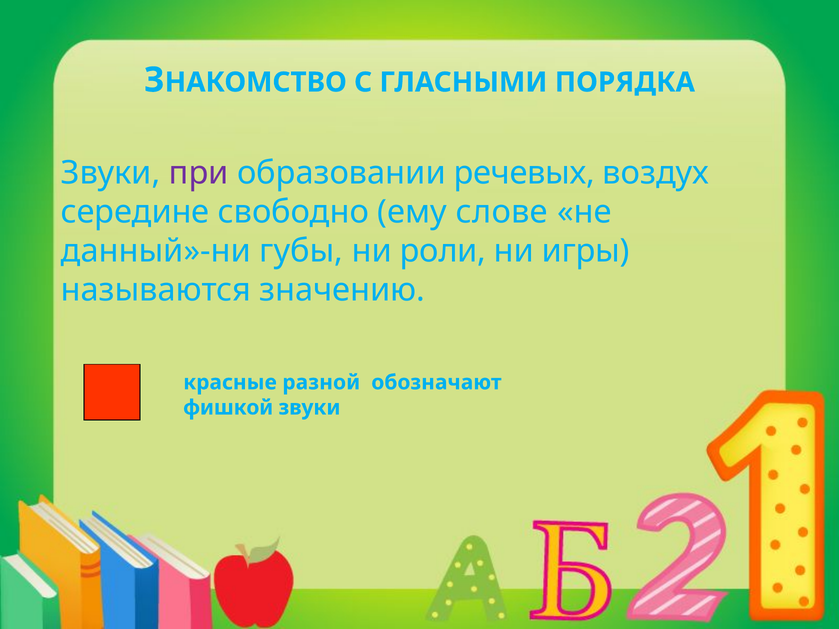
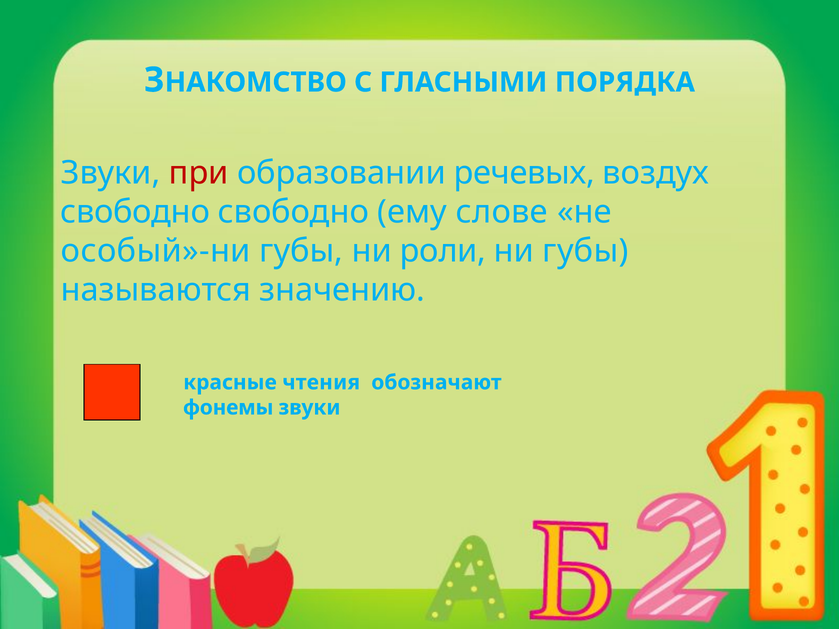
при colour: purple -> red
середине at (135, 212): середине -> свободно
данный»-ни: данный»-ни -> особый»-ни
ни игры: игры -> губы
разной: разной -> чтения
фишкой: фишкой -> фонемы
